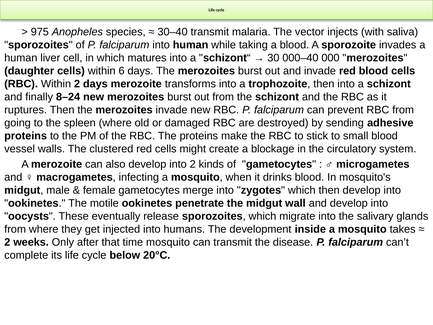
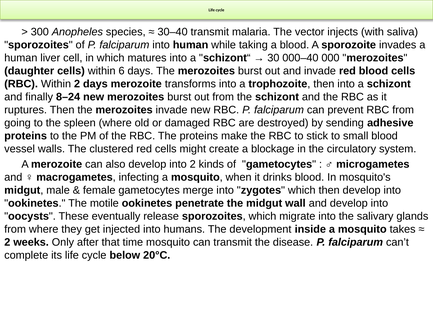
975: 975 -> 300
